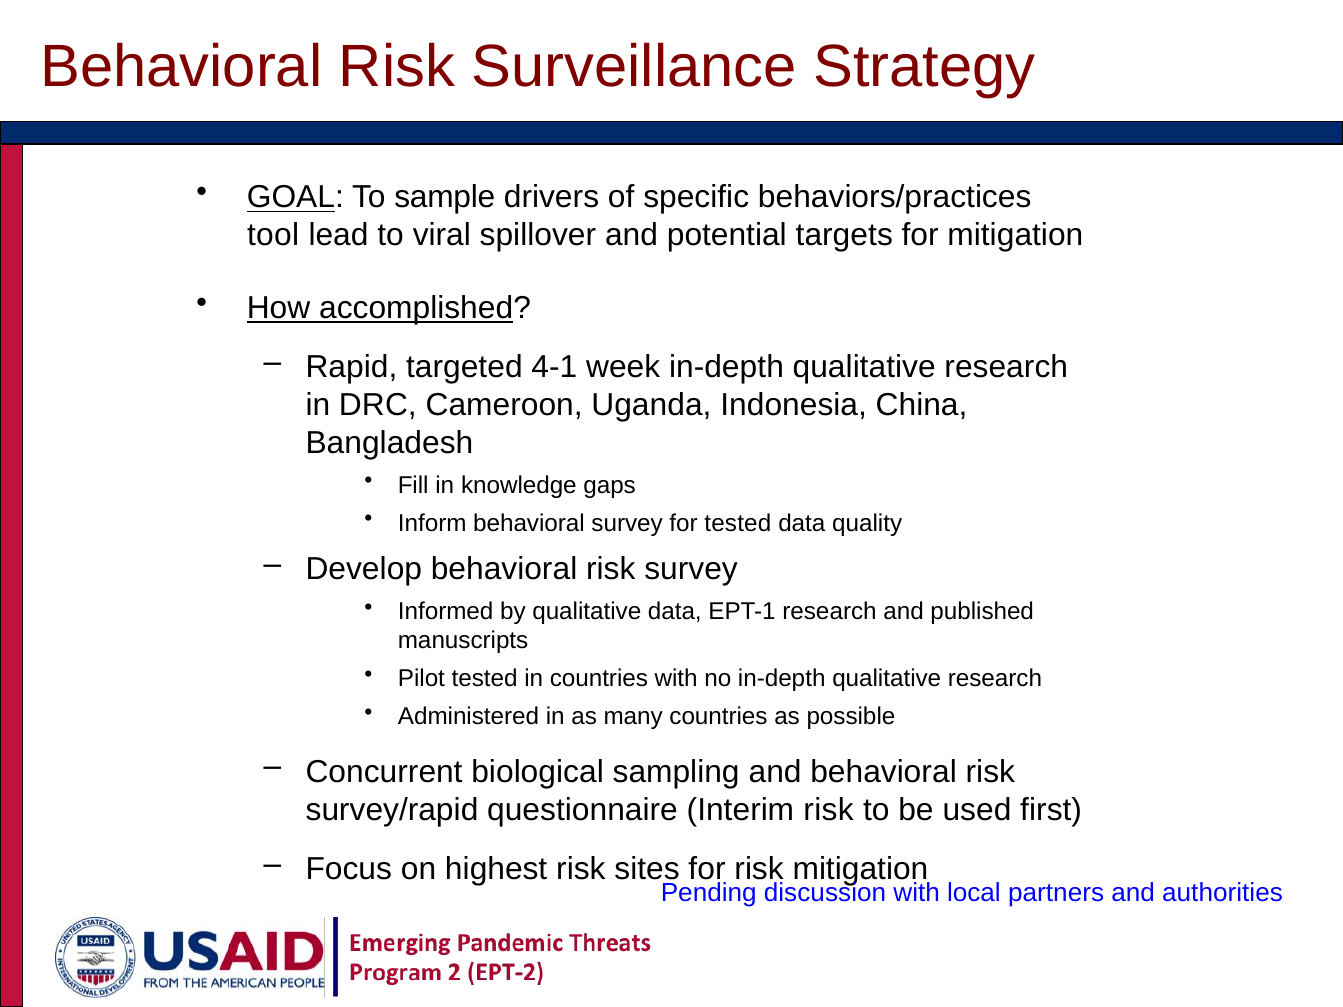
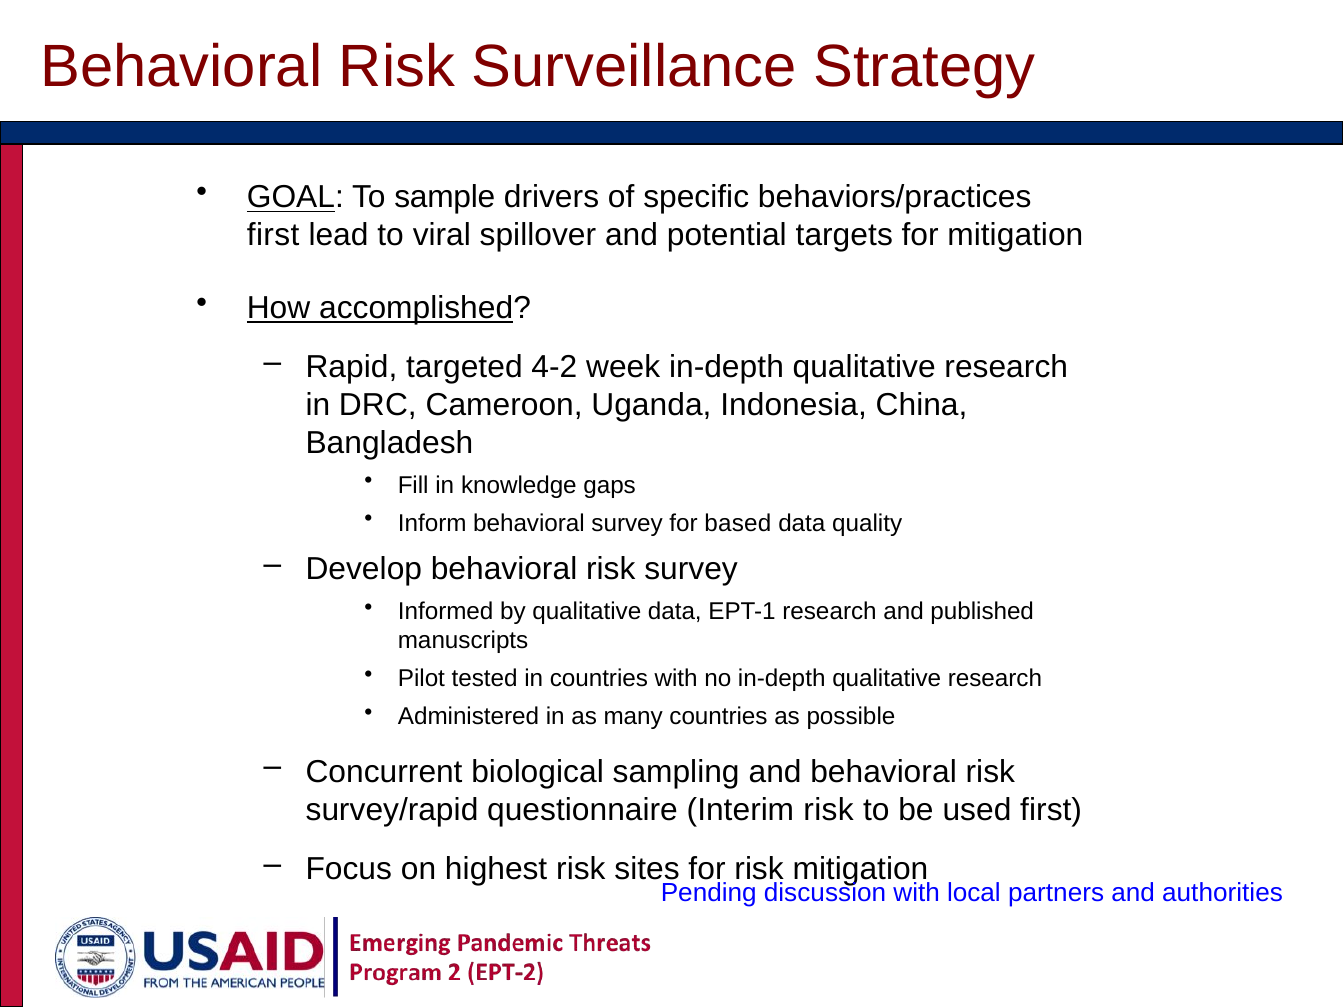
tool at (273, 236): tool -> first
4-1: 4-1 -> 4-2
for tested: tested -> based
